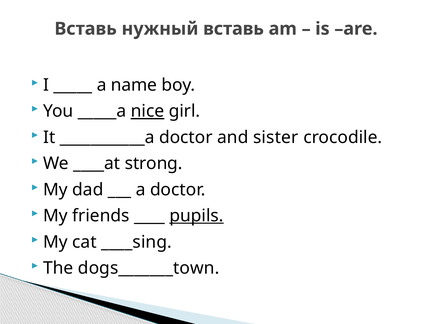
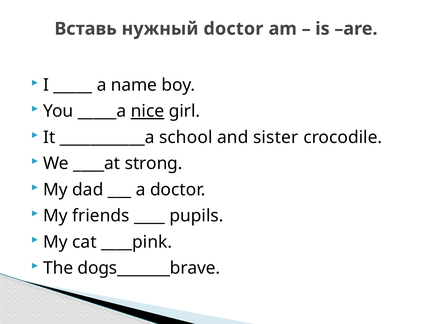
нужный вставь: вставь -> doctor
___________a doctor: doctor -> school
pupils underline: present -> none
____sing: ____sing -> ____pink
dogs_______town: dogs_______town -> dogs_______brave
